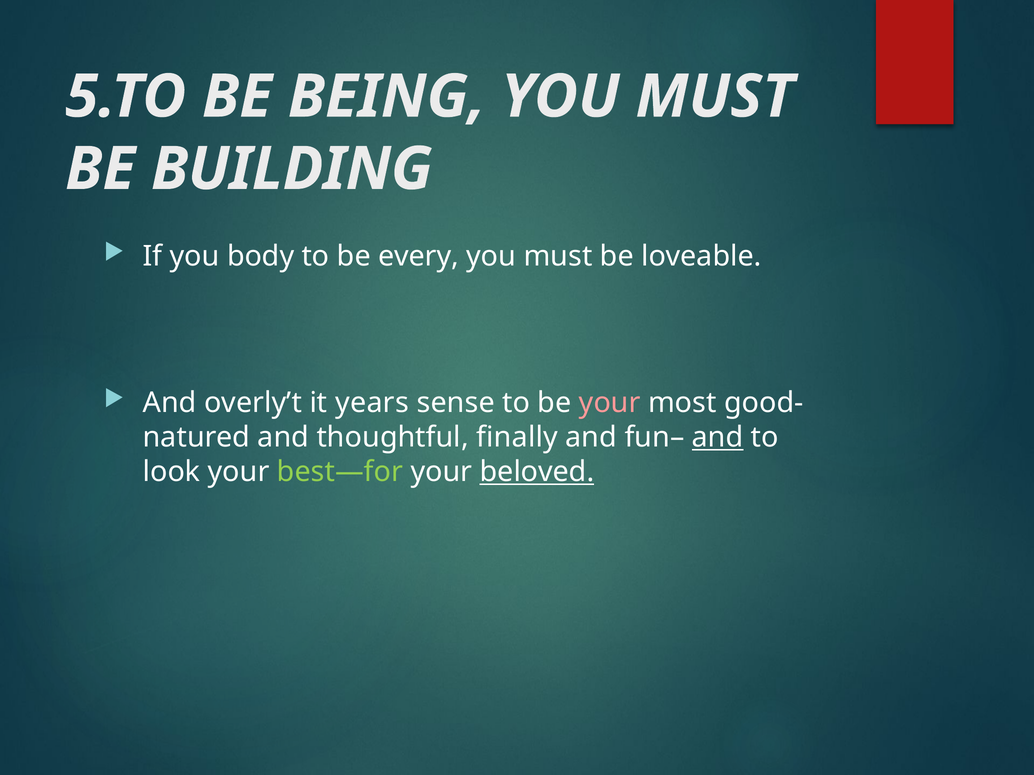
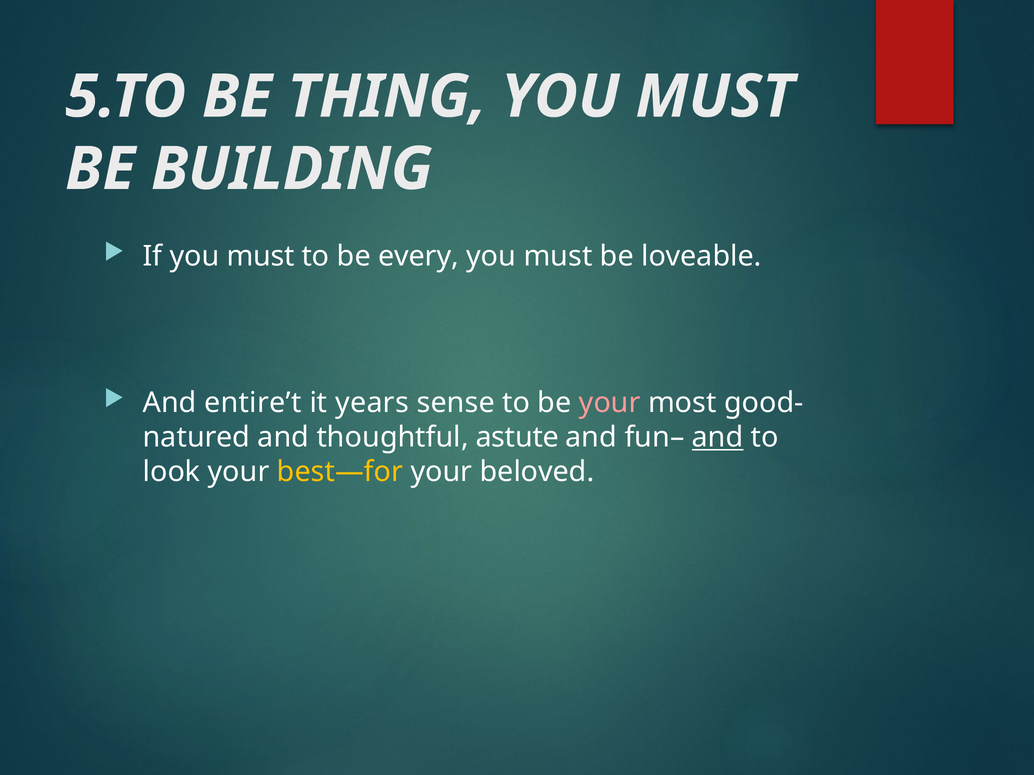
BEING: BEING -> THING
If you body: body -> must
overly’t: overly’t -> entire’t
finally: finally -> astute
best—for colour: light green -> yellow
beloved underline: present -> none
